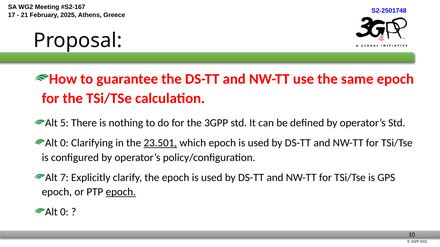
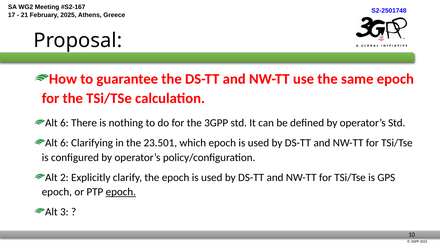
5 at (64, 123): 5 -> 6
0 at (64, 143): 0 -> 6
23.501 underline: present -> none
7: 7 -> 2
0 at (64, 212): 0 -> 3
